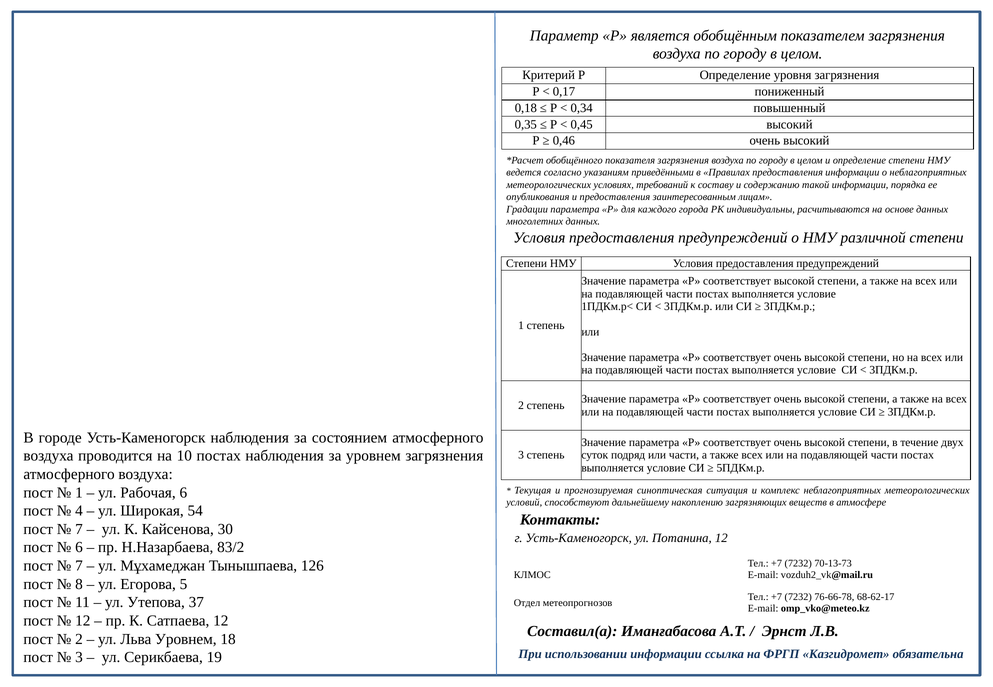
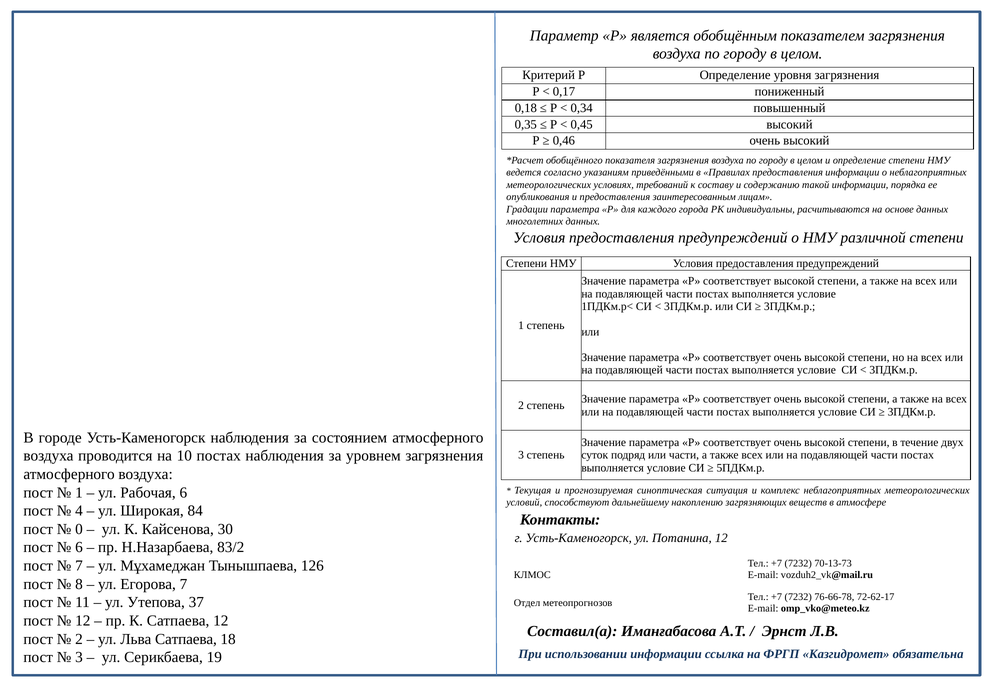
54: 54 -> 84
7 at (79, 529): 7 -> 0
Егорова 5: 5 -> 7
68-62-17: 68-62-17 -> 72-62-17
Льва Уровнем: Уровнем -> Сатпаева
